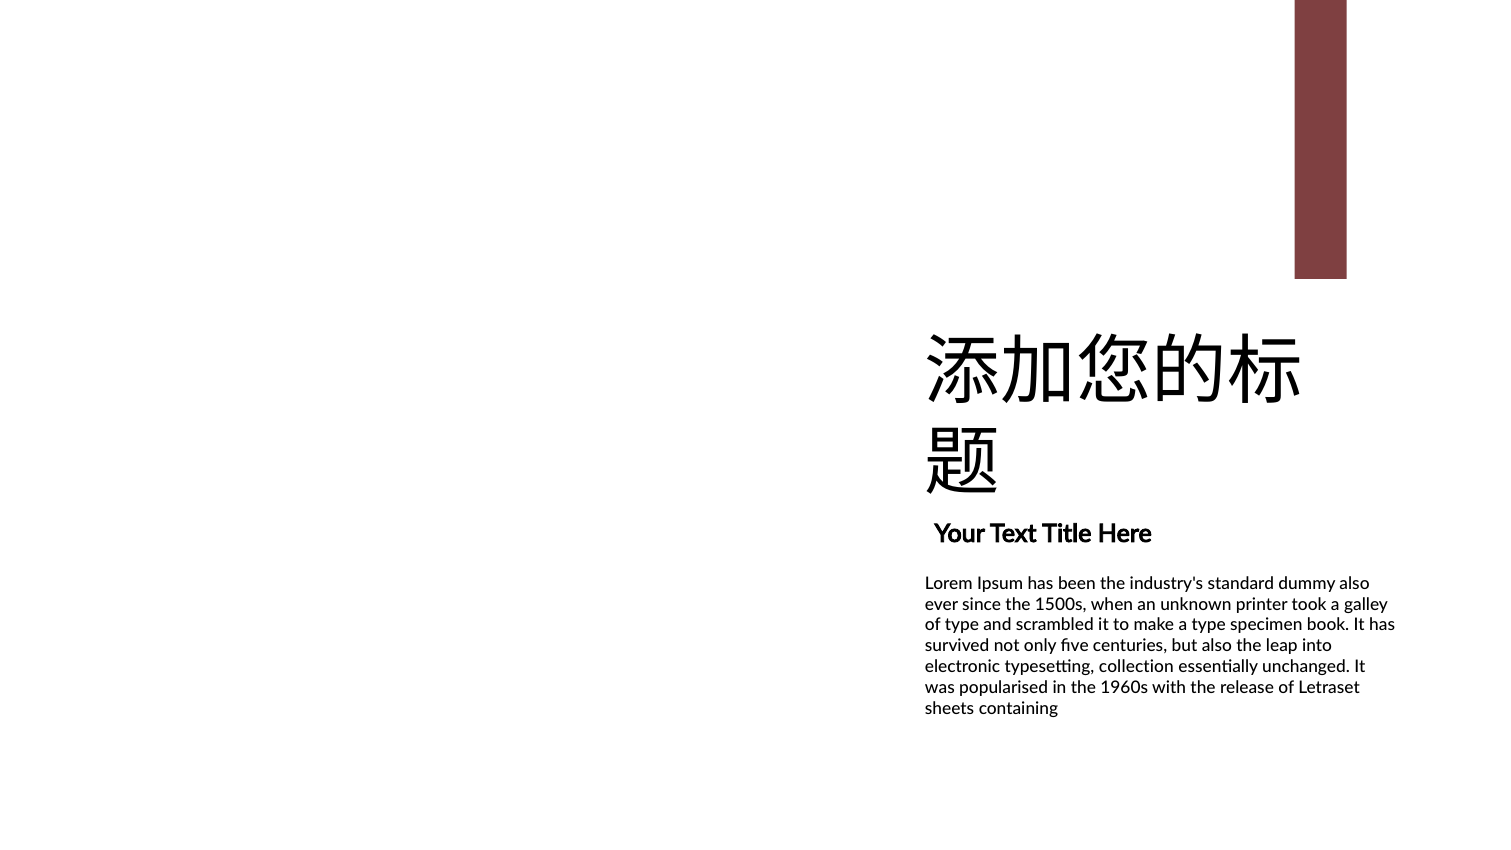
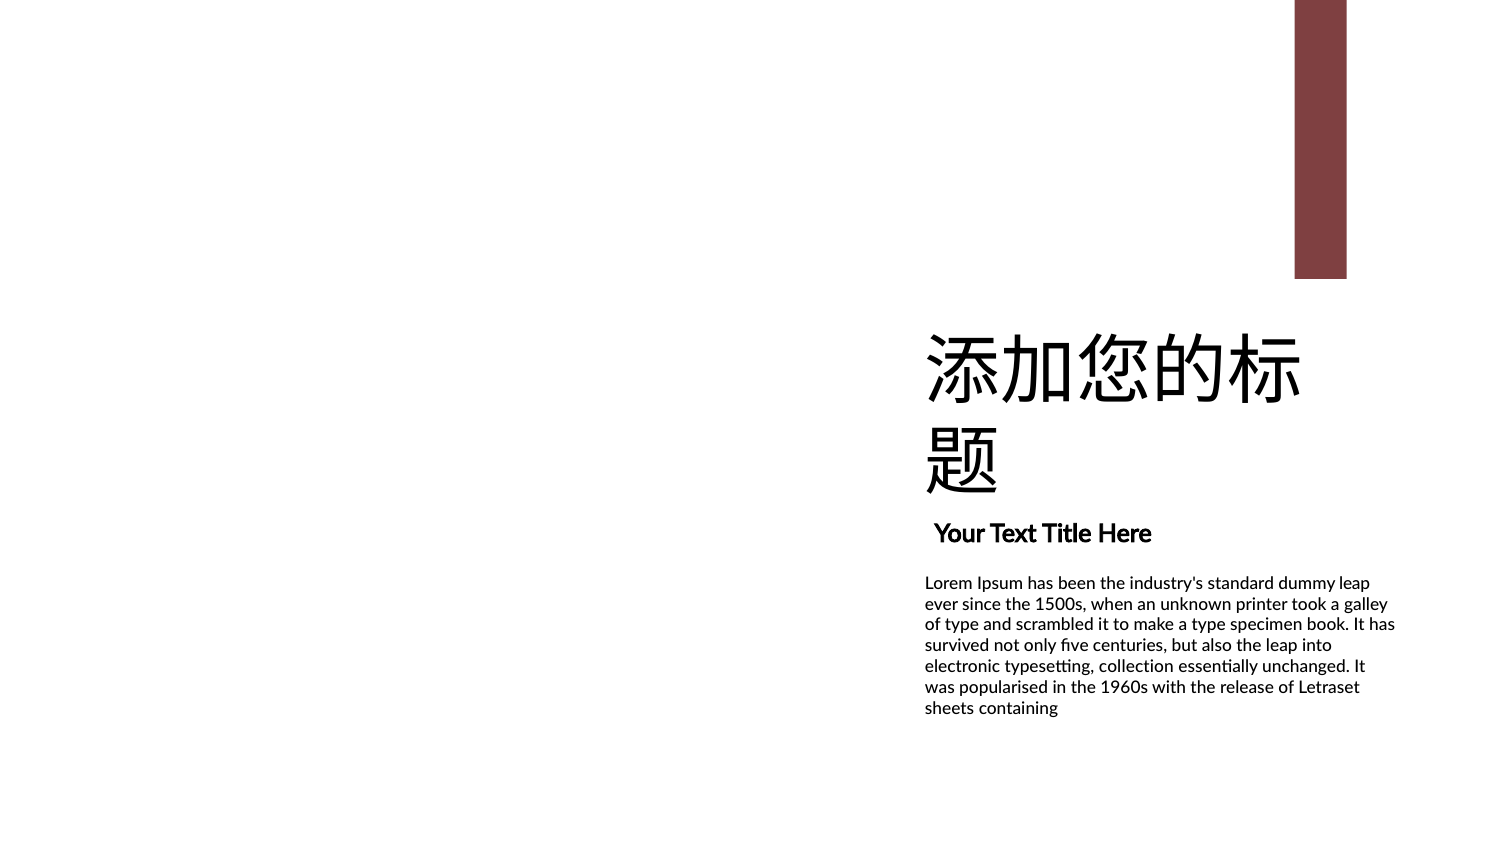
dummy also: also -> leap
